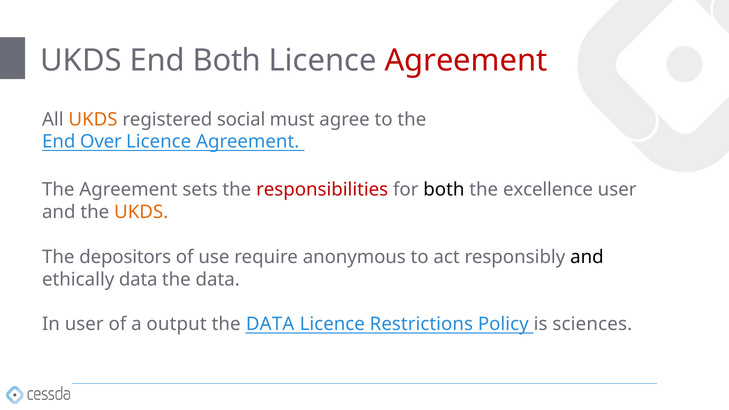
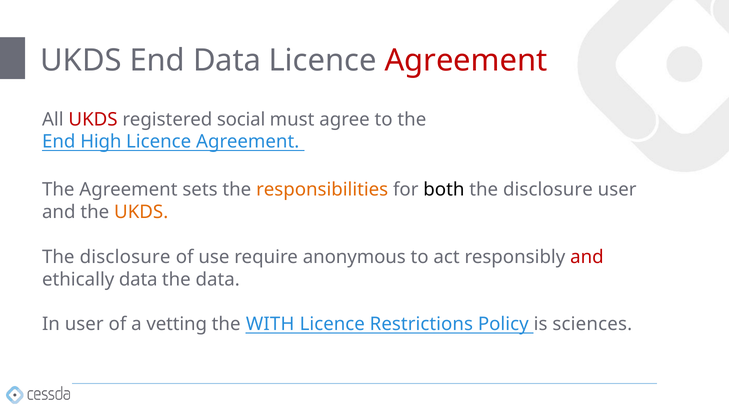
End Both: Both -> Data
UKDS at (93, 119) colour: orange -> red
Over: Over -> High
responsibilities colour: red -> orange
excellence at (548, 190): excellence -> disclosure
depositors at (125, 257): depositors -> disclosure
and at (587, 257) colour: black -> red
output: output -> vetting
DATA at (270, 324): DATA -> WITH
